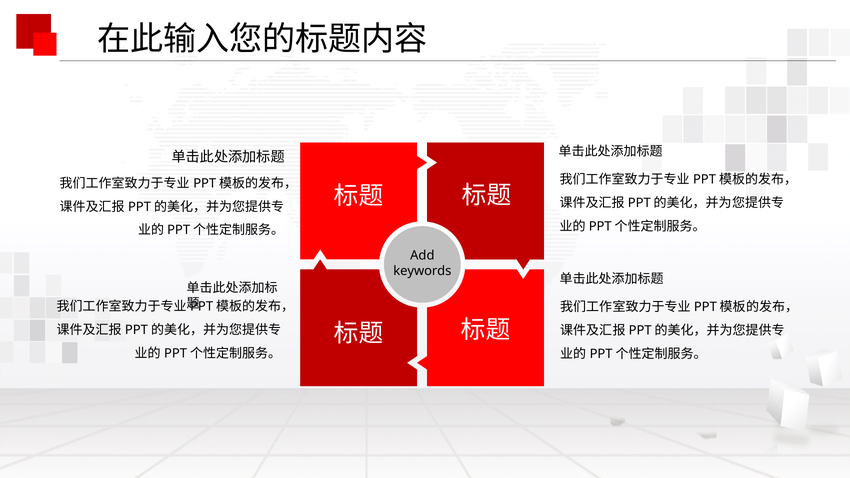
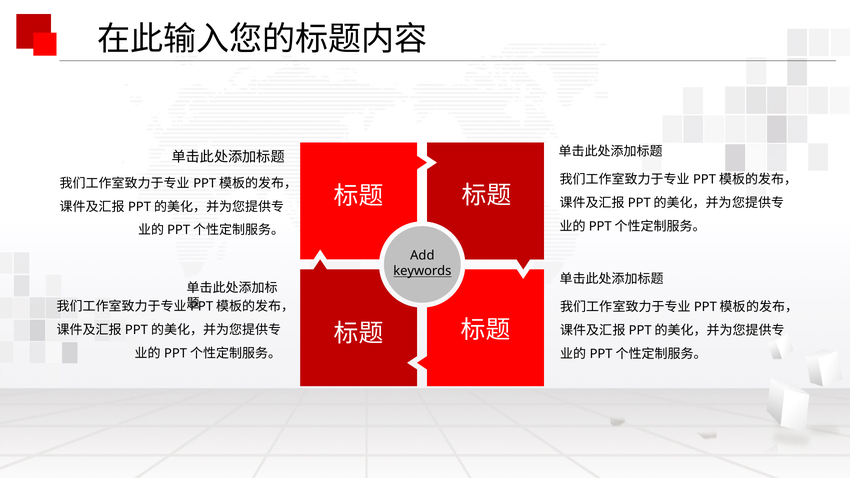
keywords underline: none -> present
